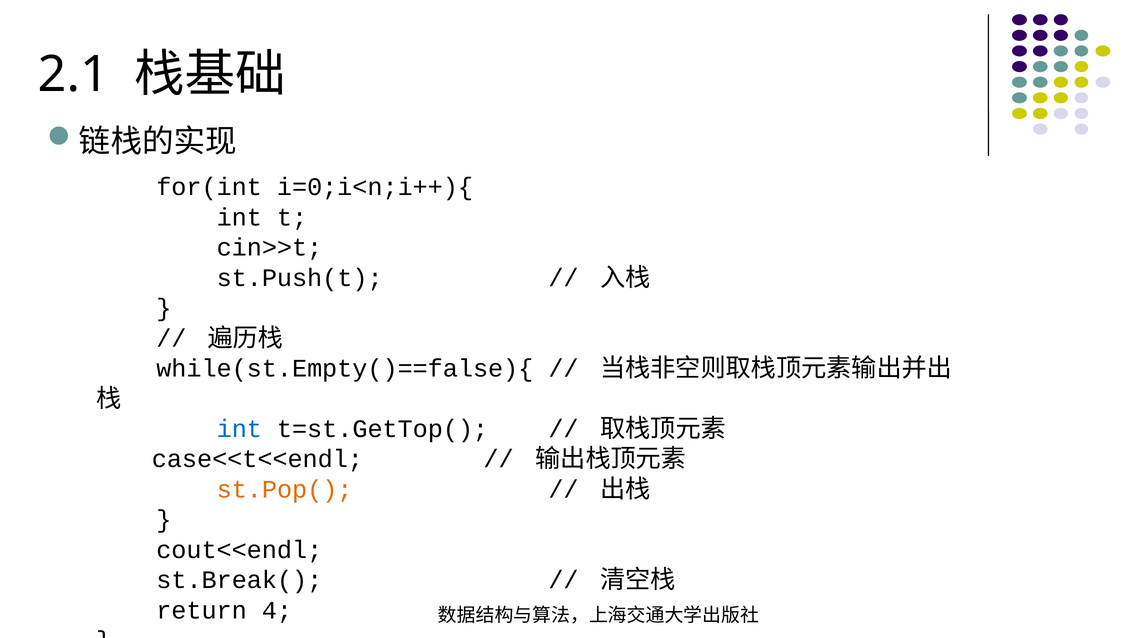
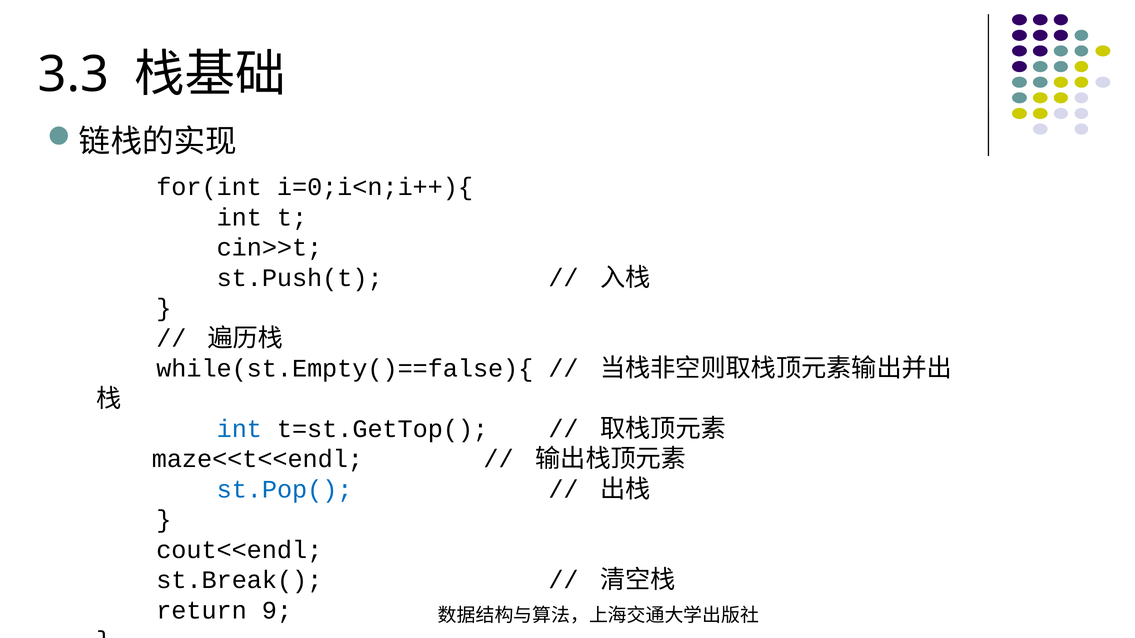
2.1: 2.1 -> 3.3
case<<t<<endl: case<<t<<endl -> maze<<t<<endl
st.Pop( colour: orange -> blue
4: 4 -> 9
